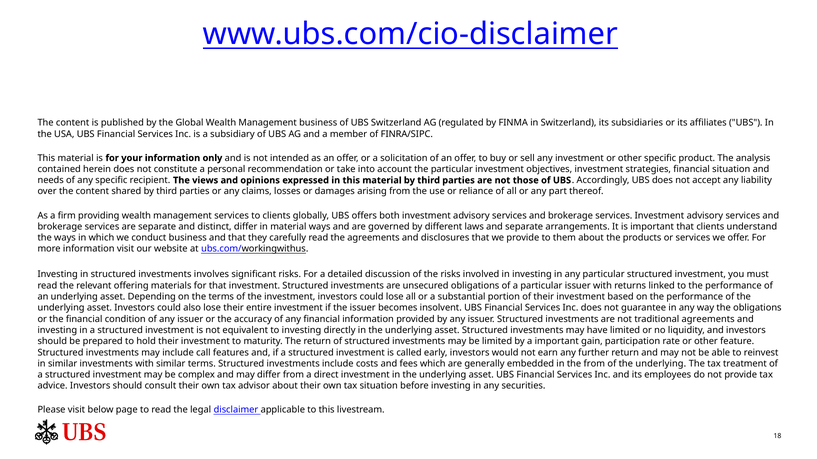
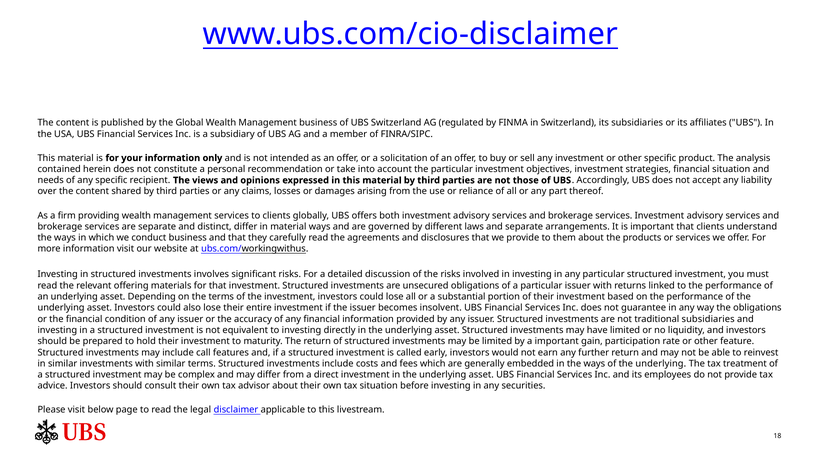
traditional agreements: agreements -> subsidiaries
in the from: from -> ways
